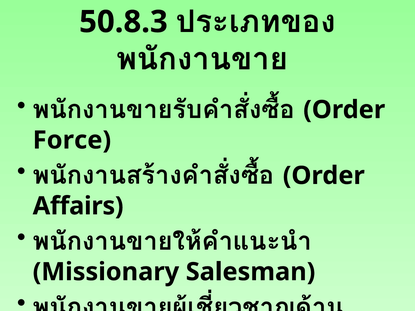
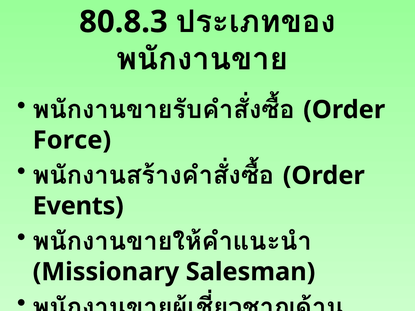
50.8.3: 50.8.3 -> 80.8.3
Affairs: Affairs -> Events
